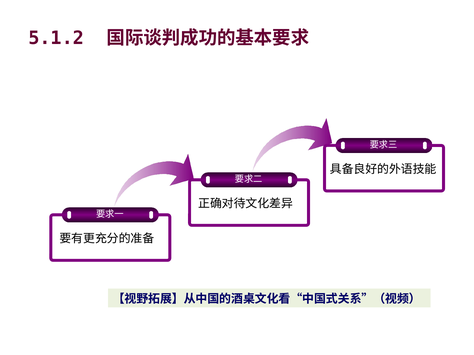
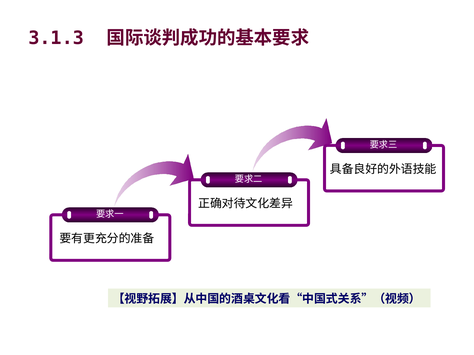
5.1.2: 5.1.2 -> 3.1.3
